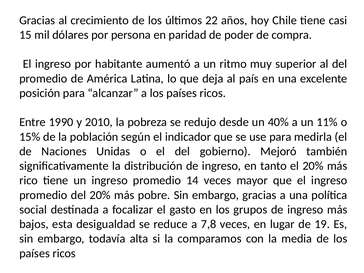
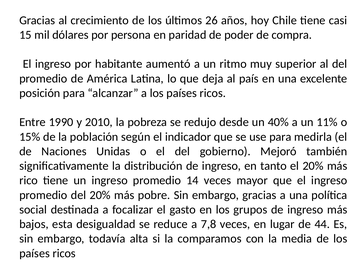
22: 22 -> 26
19: 19 -> 44
